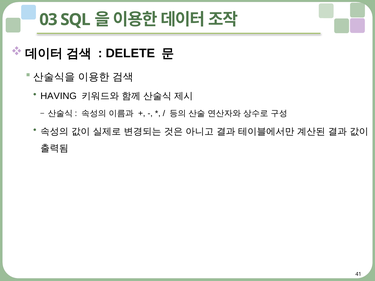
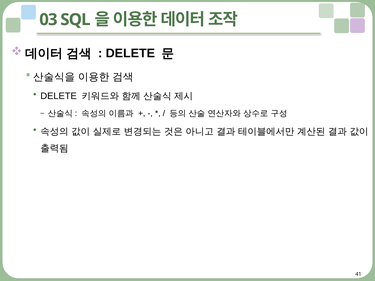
HAVING at (59, 96): HAVING -> DELETE
